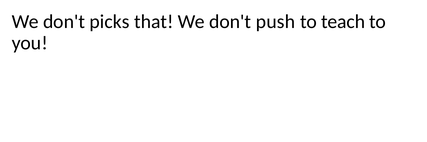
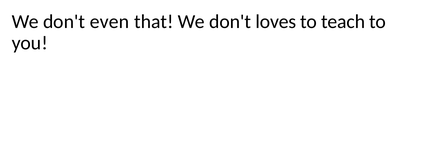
picks: picks -> even
push: push -> loves
